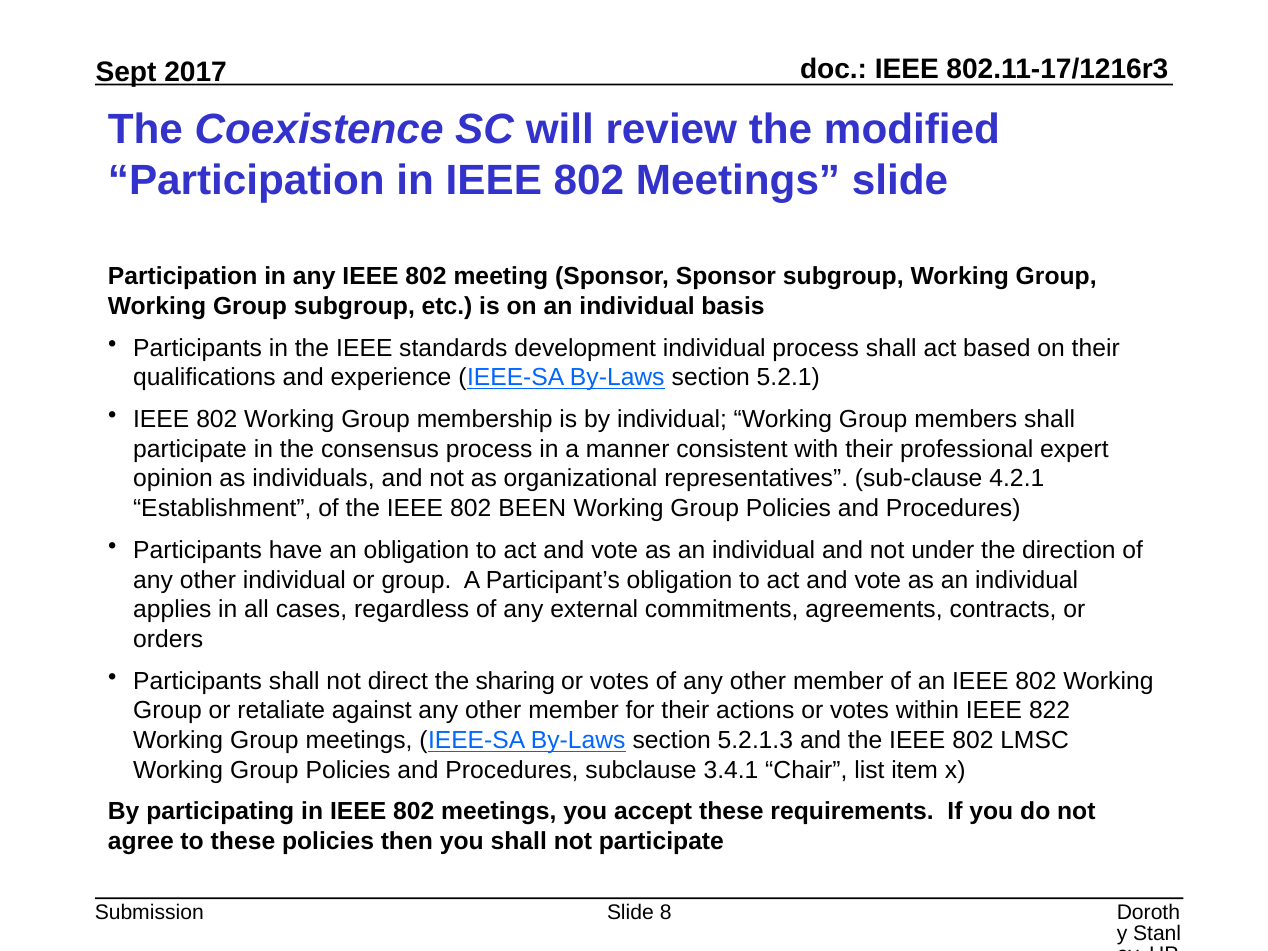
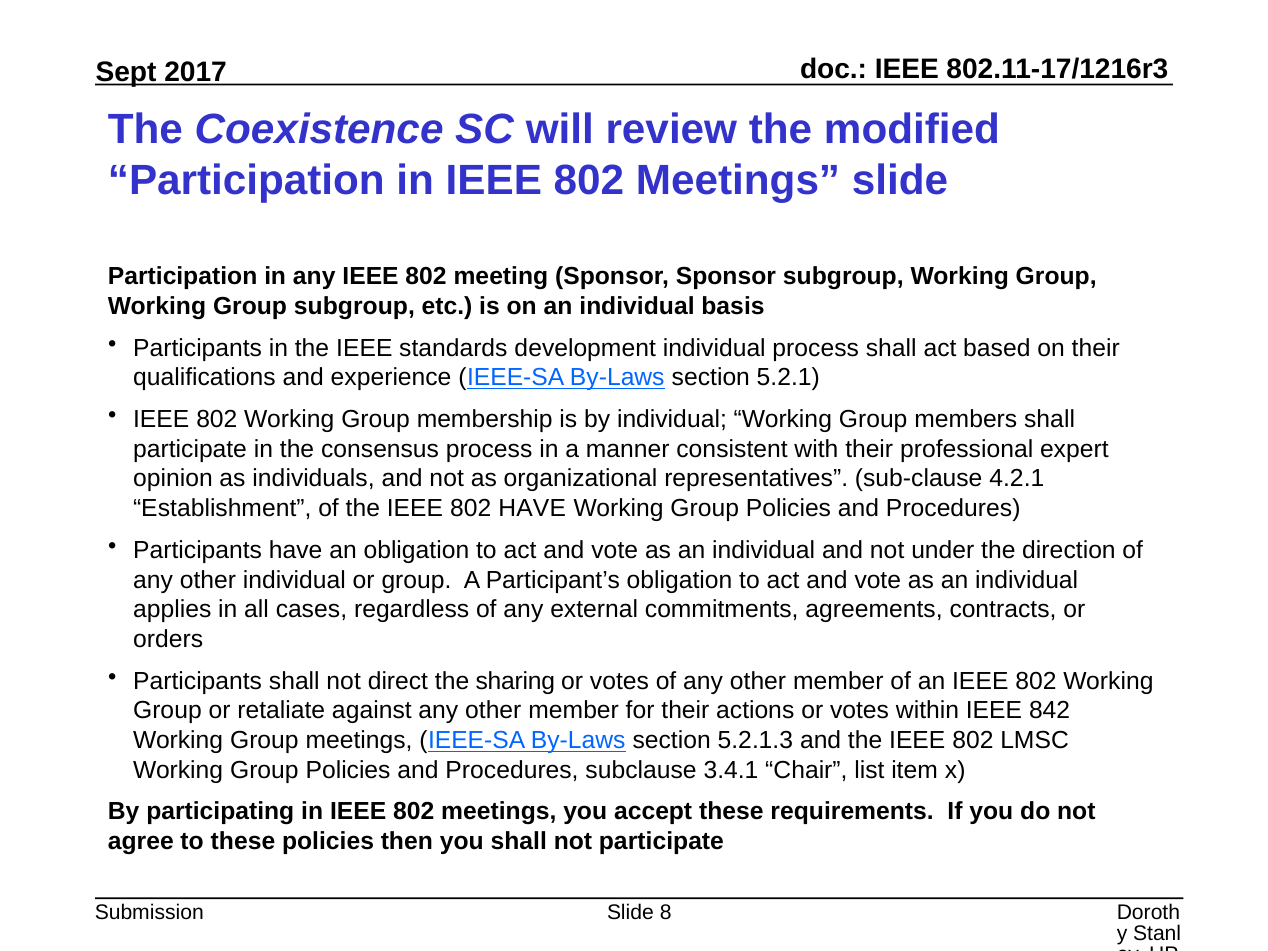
802 BEEN: BEEN -> HAVE
822: 822 -> 842
